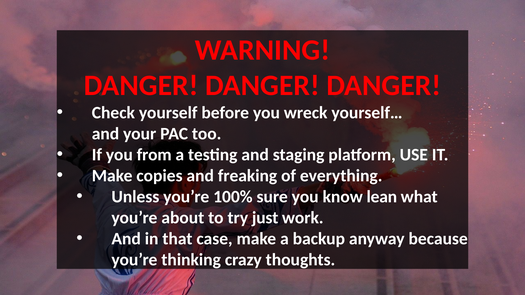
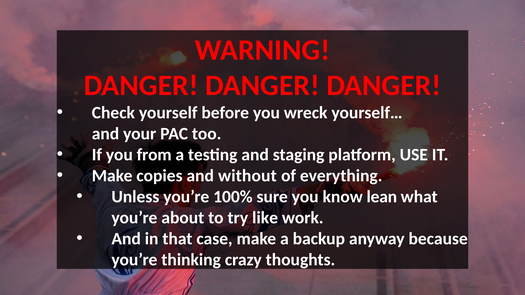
freaking: freaking -> without
just: just -> like
